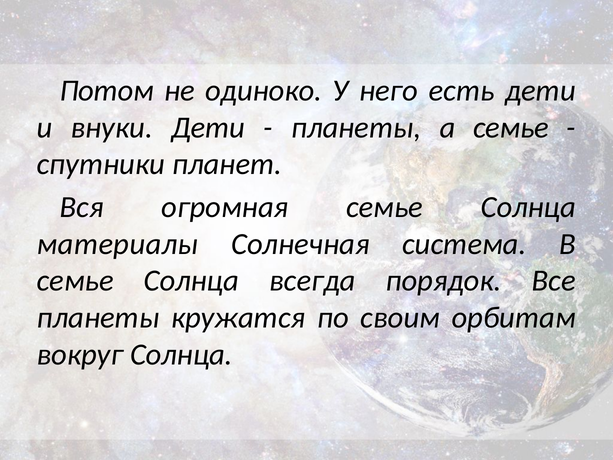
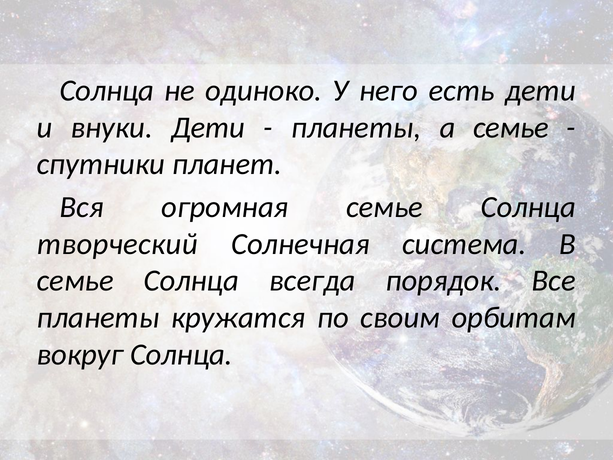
Потом at (107, 91): Потом -> Солнца
материалы: материалы -> творческий
